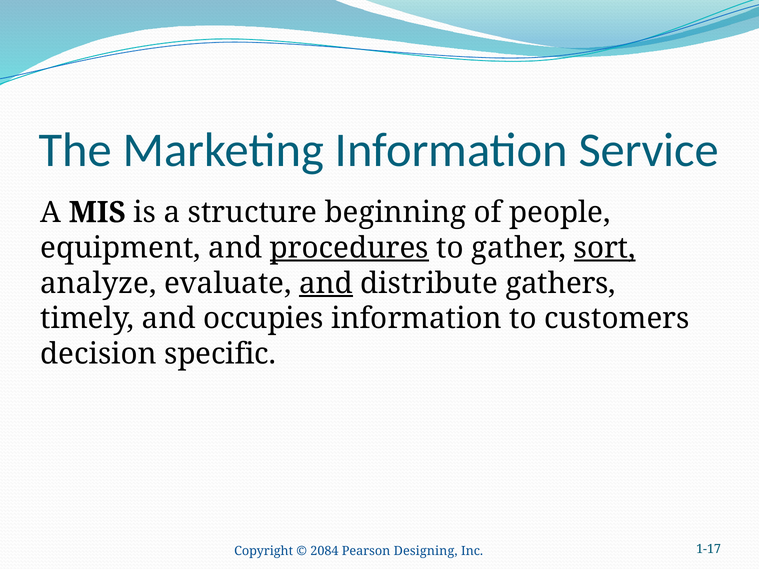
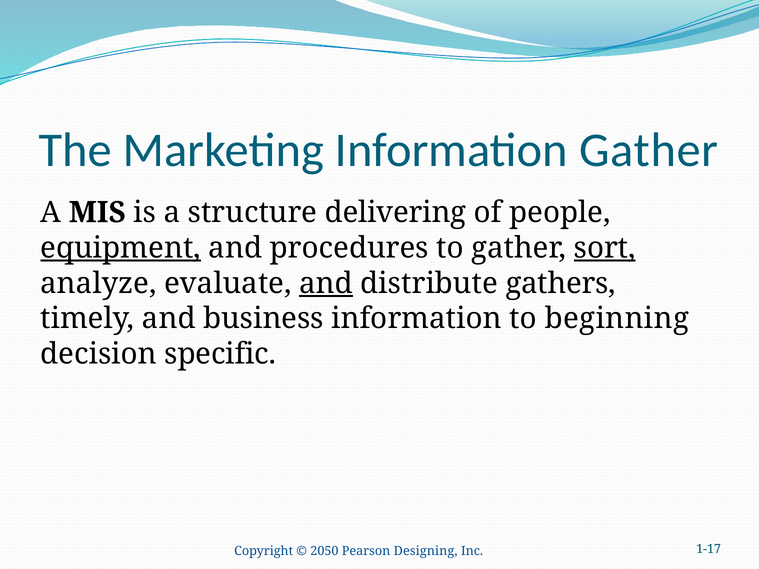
Information Service: Service -> Gather
beginning: beginning -> delivering
equipment underline: none -> present
procedures underline: present -> none
occupies: occupies -> business
customers: customers -> beginning
2084: 2084 -> 2050
